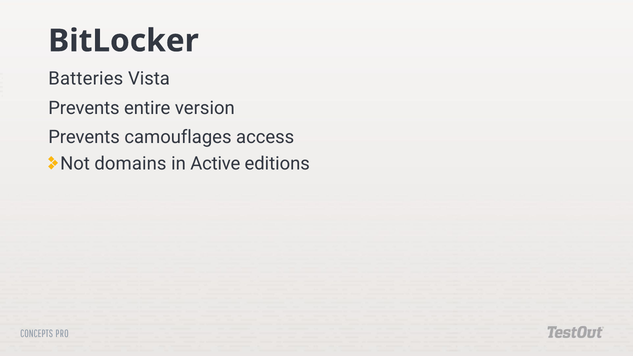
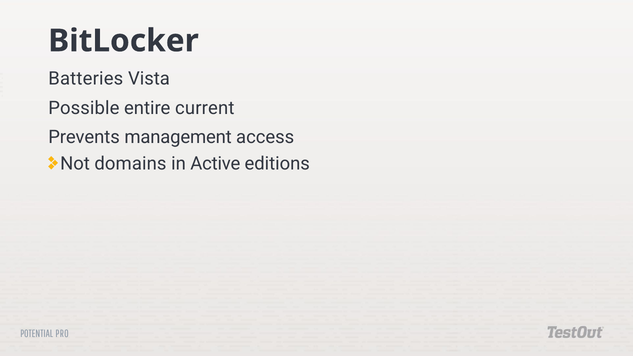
Prevents at (84, 108): Prevents -> Possible
version: version -> current
camouflages: camouflages -> management
CONCEPTS: CONCEPTS -> POTENTIAL
